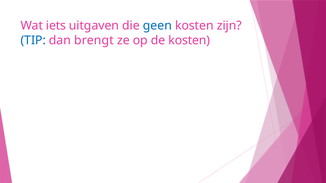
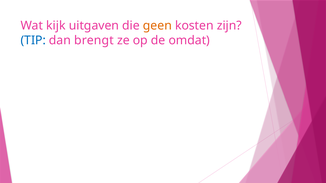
iets: iets -> kijk
geen colour: blue -> orange
de kosten: kosten -> omdat
